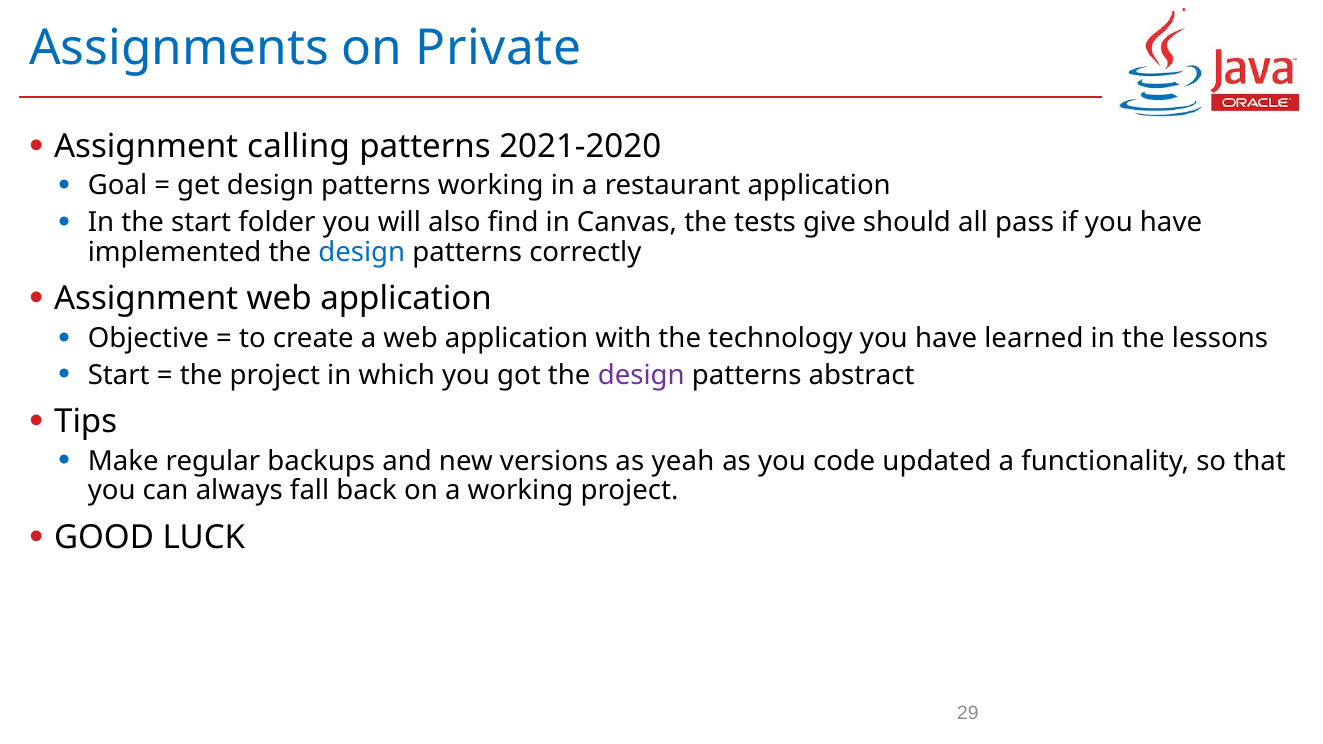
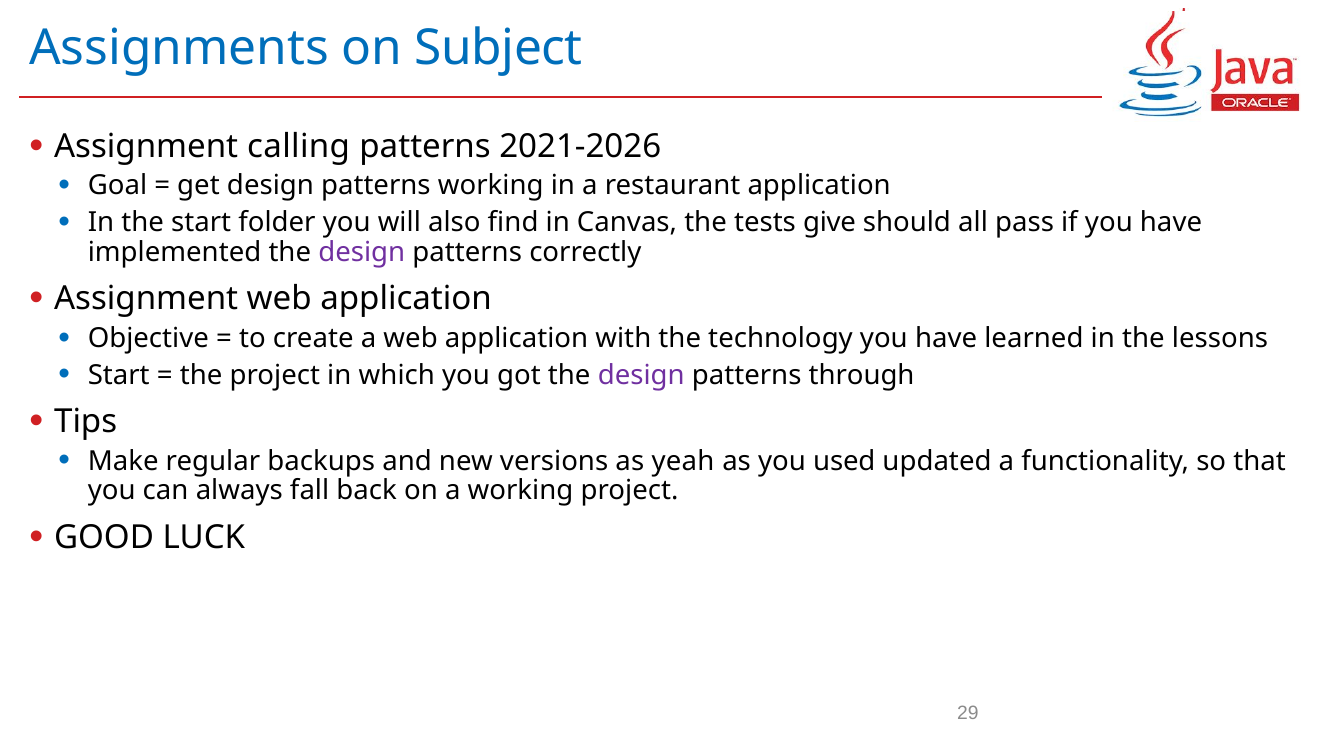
Private: Private -> Subject
2021-2020: 2021-2020 -> 2021-2026
design at (362, 252) colour: blue -> purple
abstract: abstract -> through
code: code -> used
